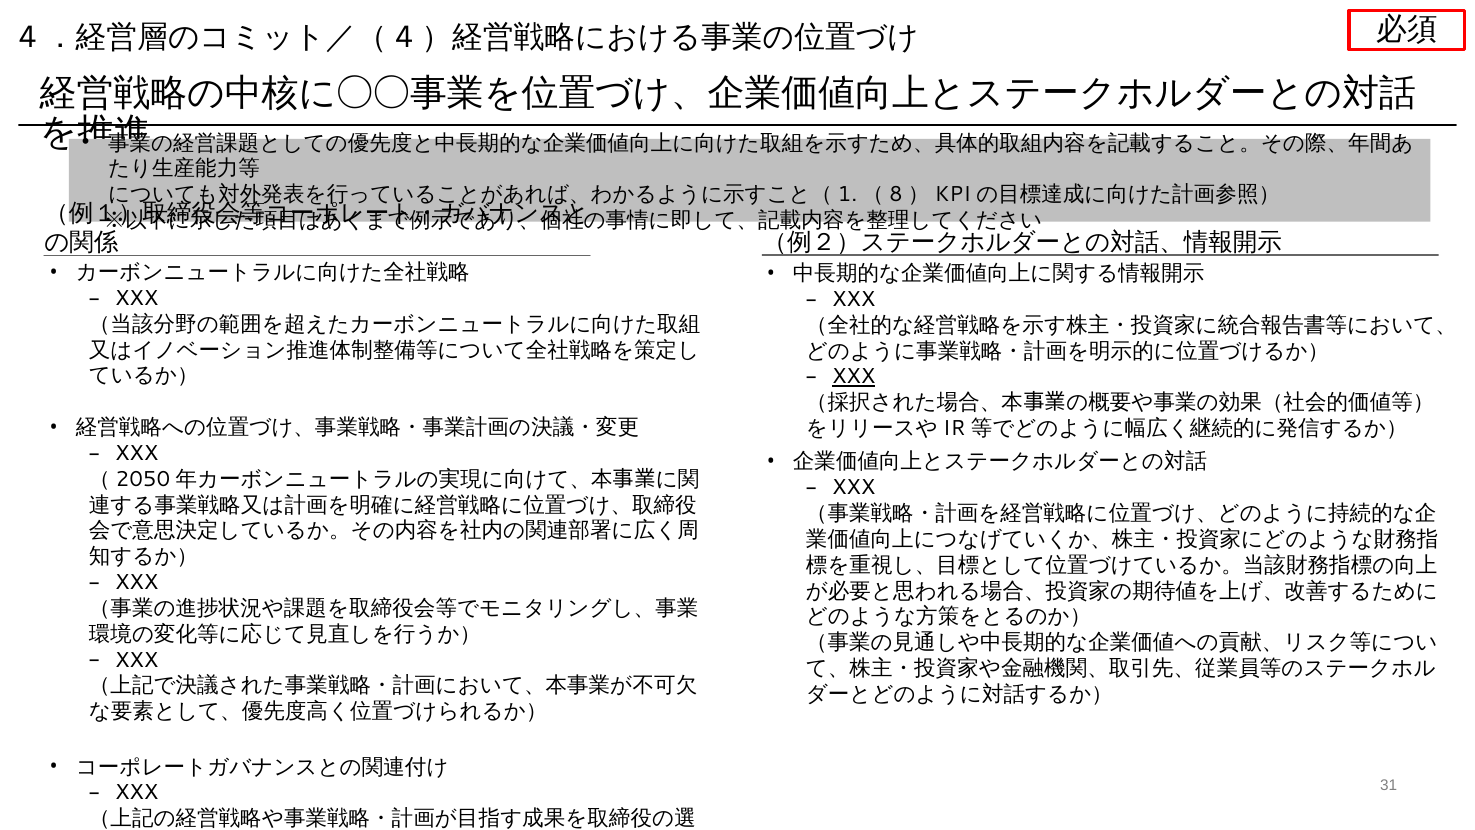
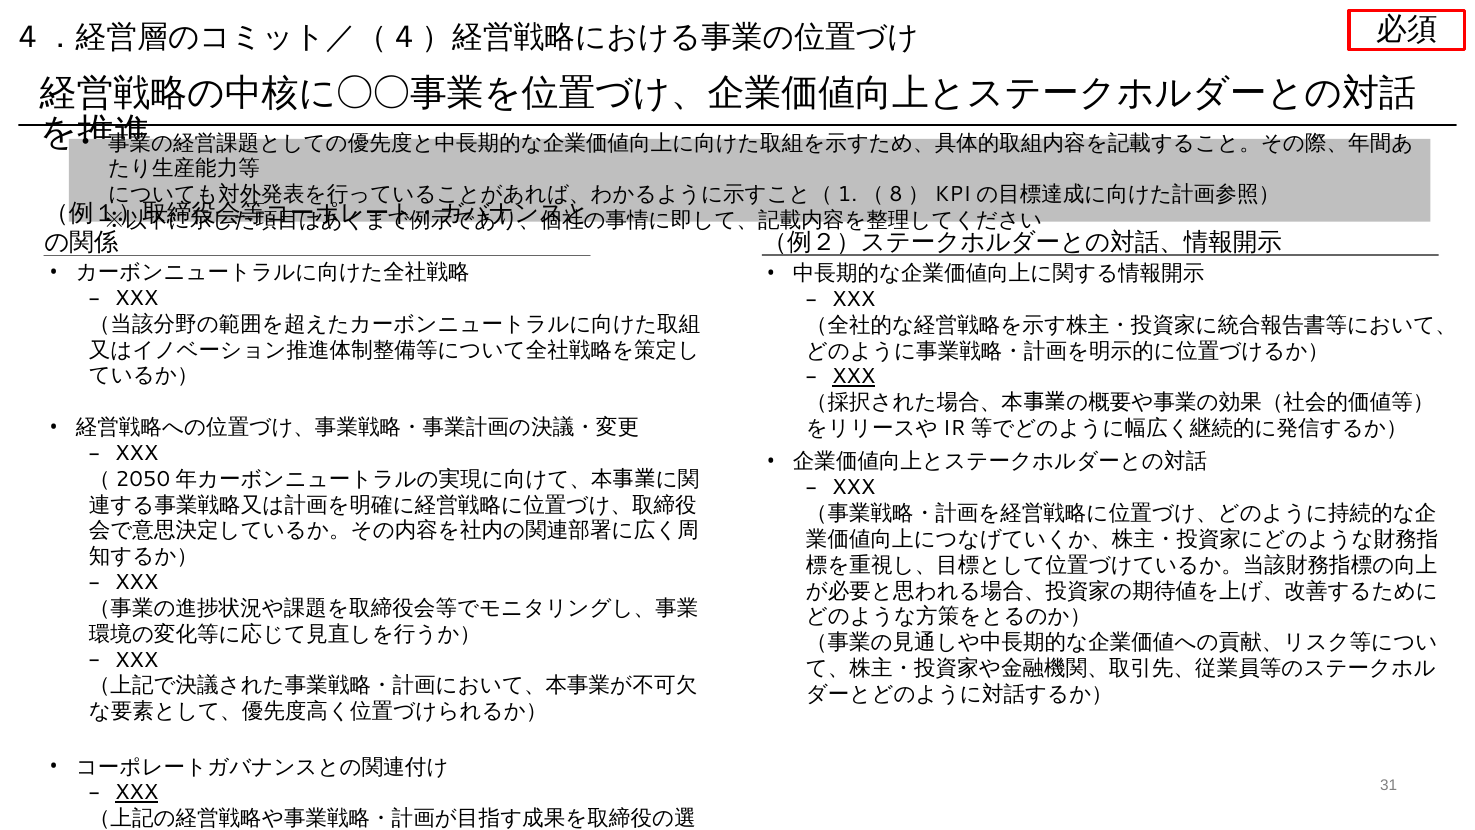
XXX at (137, 792) underline: none -> present
